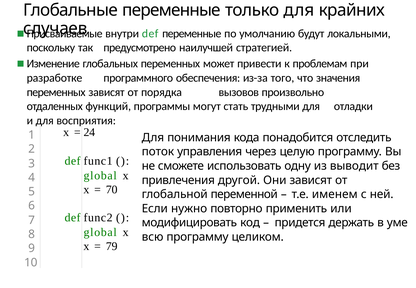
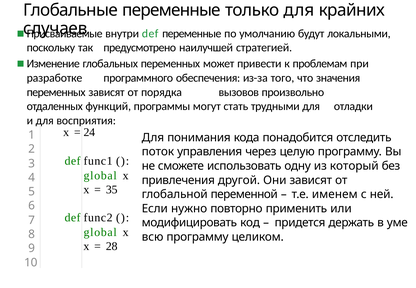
выводит: выводит -> который
70: 70 -> 35
79: 79 -> 28
